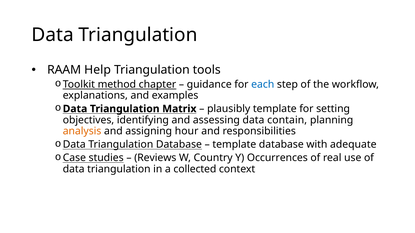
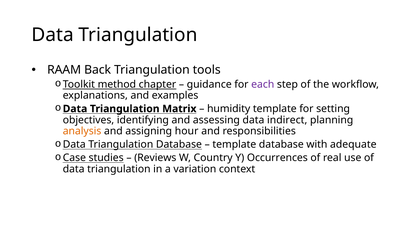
Help: Help -> Back
each colour: blue -> purple
plausibly: plausibly -> humidity
contain: contain -> indirect
collected: collected -> variation
